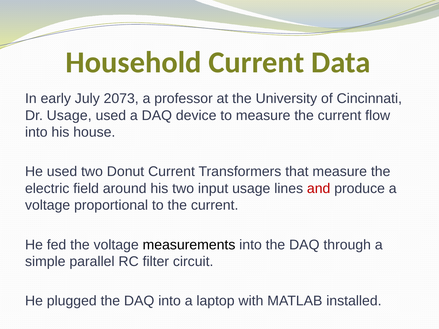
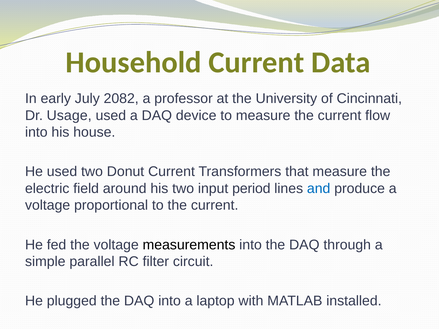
2073: 2073 -> 2082
input usage: usage -> period
and colour: red -> blue
